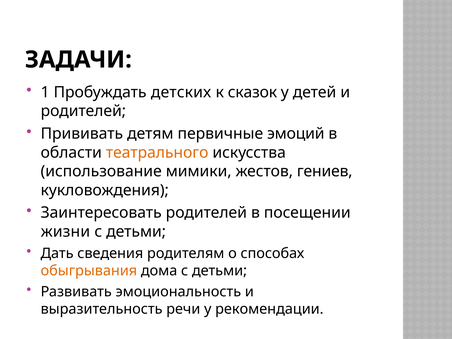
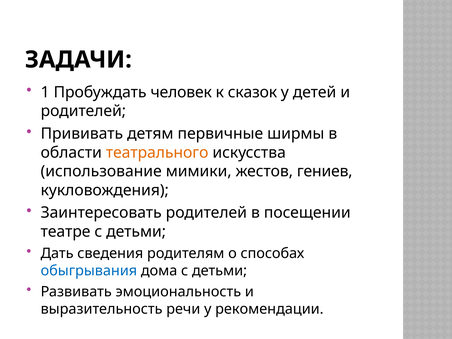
детских: детских -> человек
эмоций: эмоций -> ширмы
жизни: жизни -> театре
обыгрывания colour: orange -> blue
